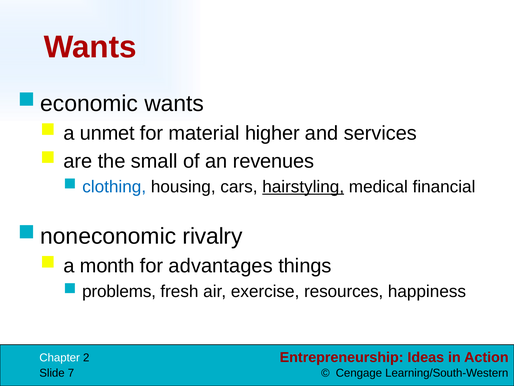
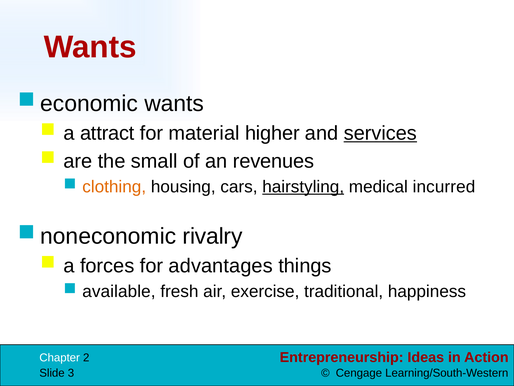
unmet: unmet -> attract
services underline: none -> present
clothing colour: blue -> orange
financial: financial -> incurred
month: month -> forces
problems: problems -> available
resources: resources -> traditional
7: 7 -> 3
